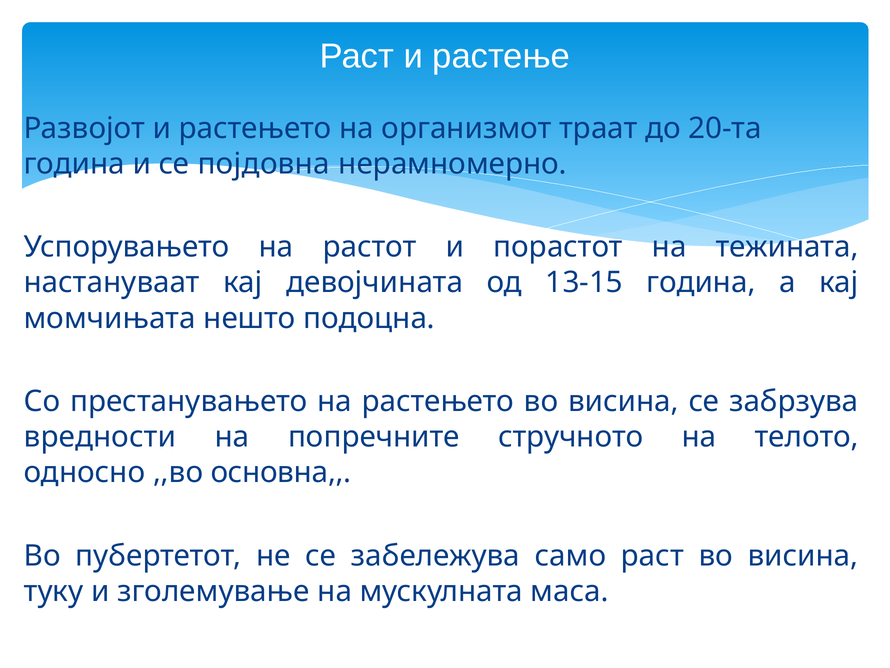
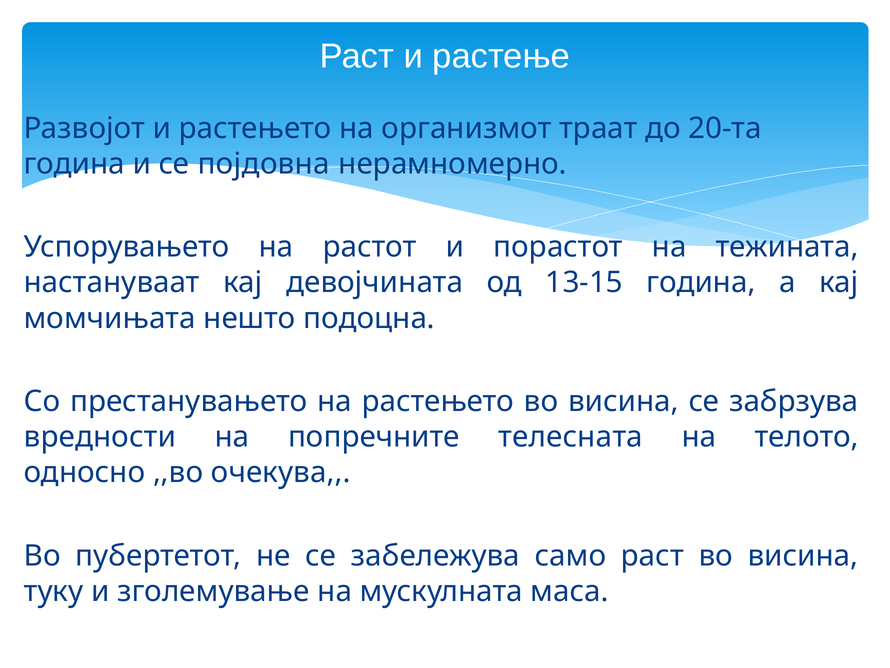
стручното: стручното -> телесната
основна: основна -> очекува
